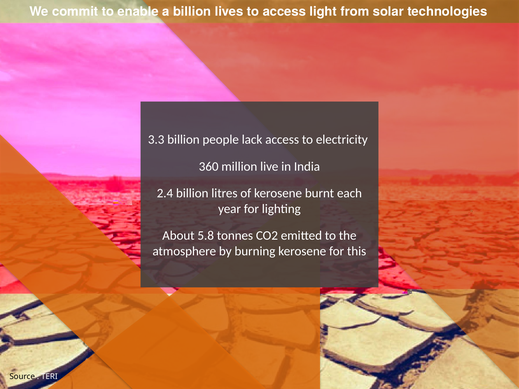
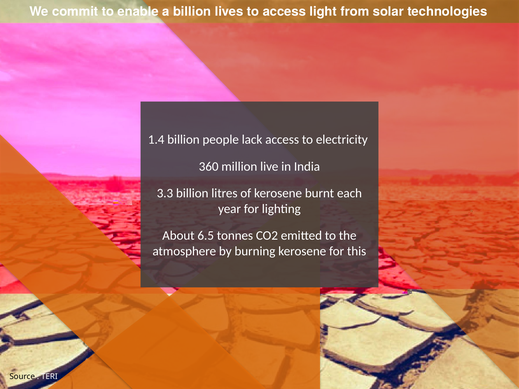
3.3: 3.3 -> 1.4
2.4: 2.4 -> 3.3
5.8: 5.8 -> 6.5
